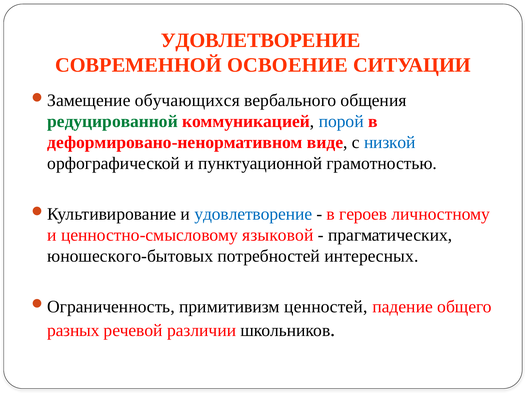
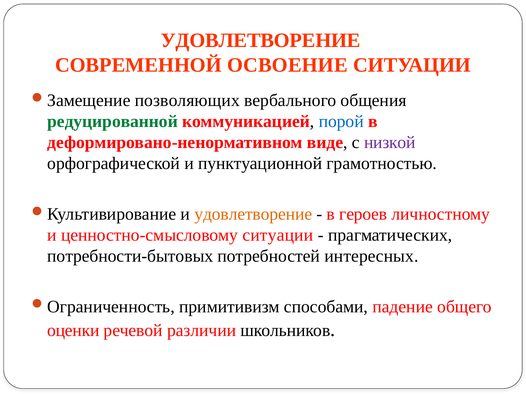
обучающихся: обучающихся -> позволяющих
низкой colour: blue -> purple
удовлетворение at (253, 214) colour: blue -> orange
ценностно-смысловому языковой: языковой -> ситуации
юношеского-бытовых: юношеского-бытовых -> потребности-бытовых
ценностей: ценностей -> способами
разных: разных -> оценки
